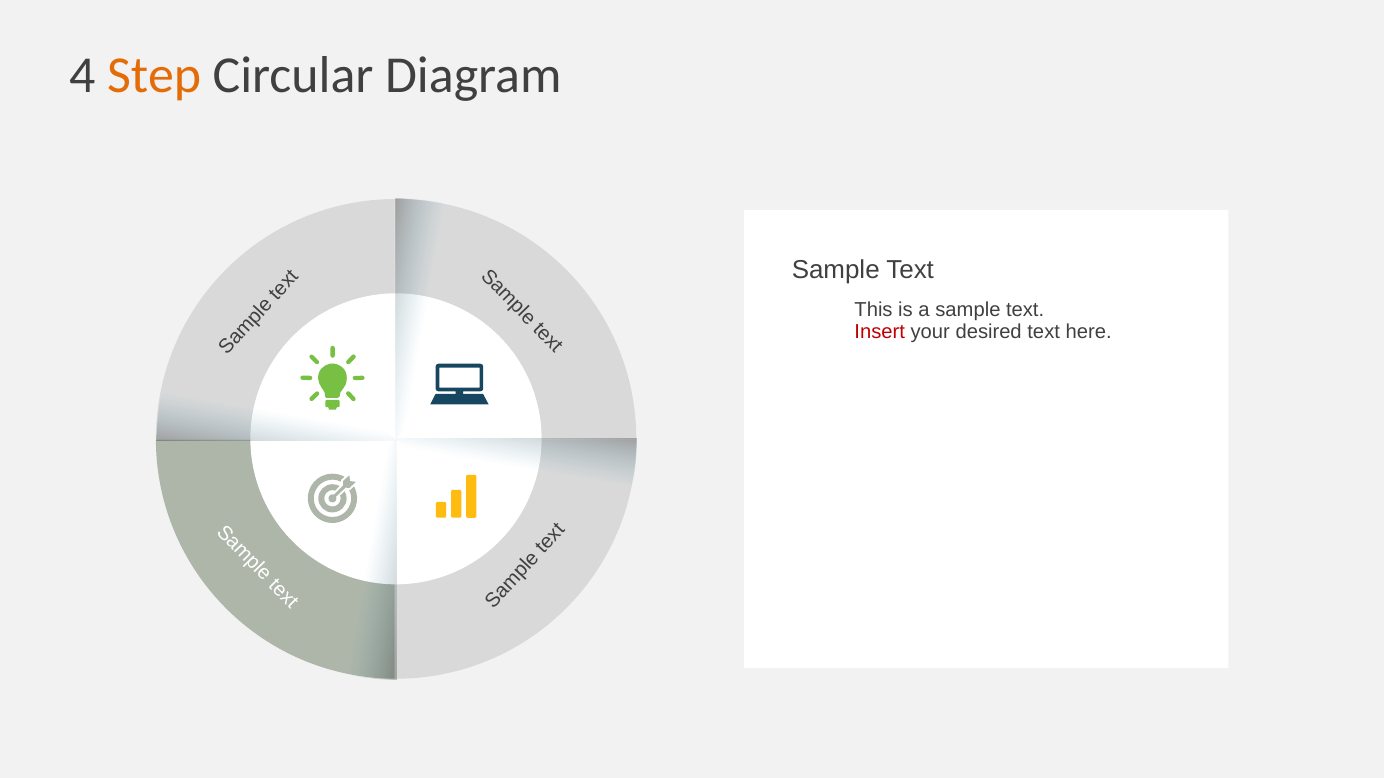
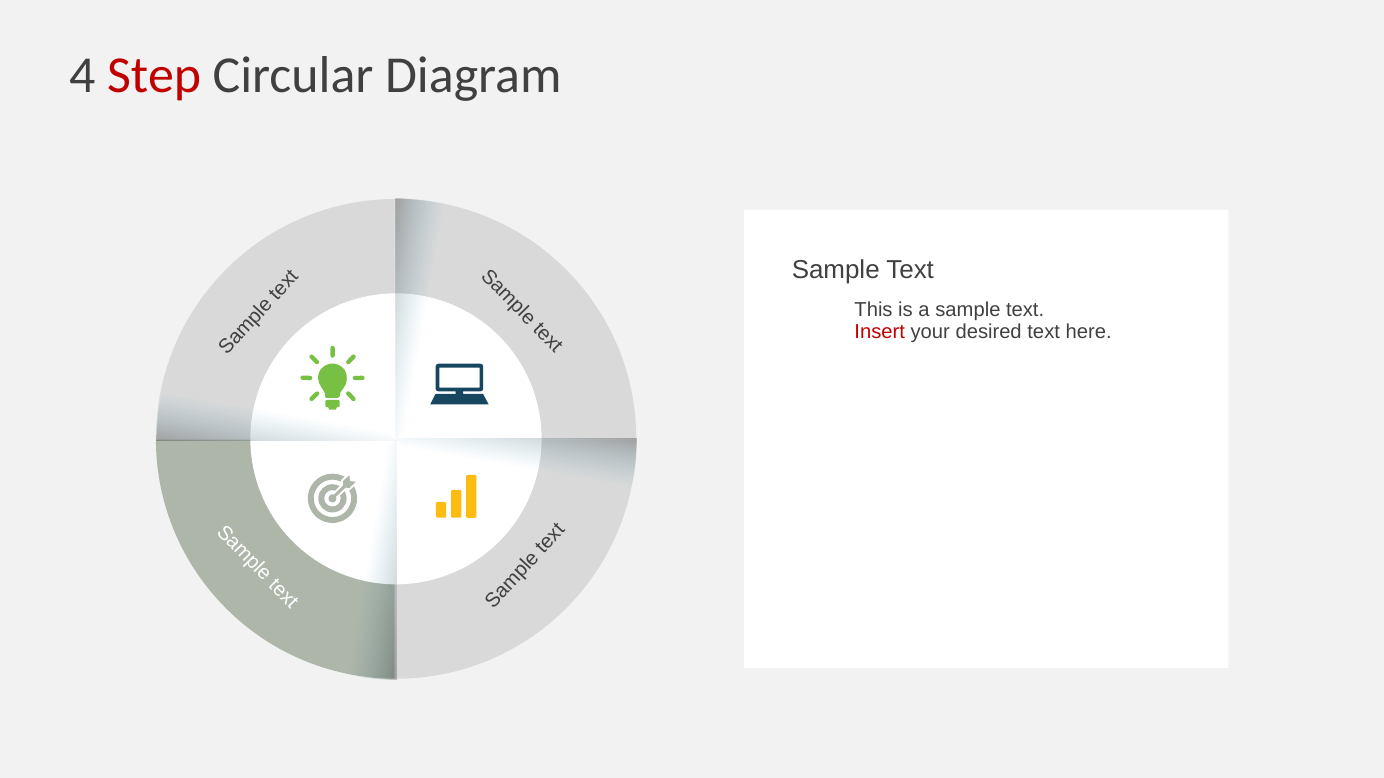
Step colour: orange -> red
